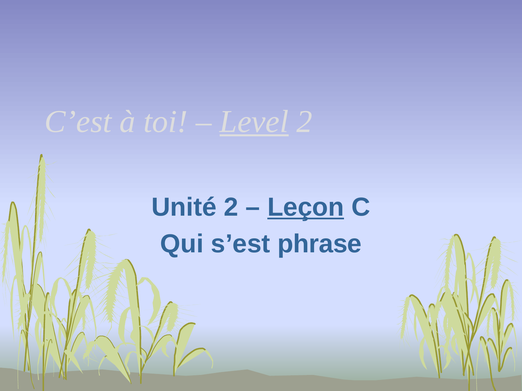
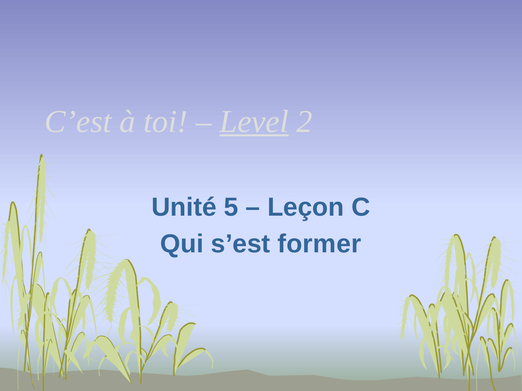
Unité 2: 2 -> 5
Leçon underline: present -> none
phrase: phrase -> former
